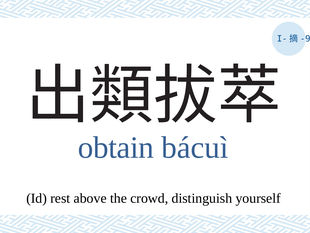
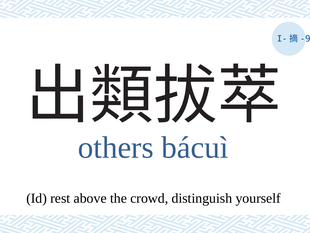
obtain: obtain -> others
